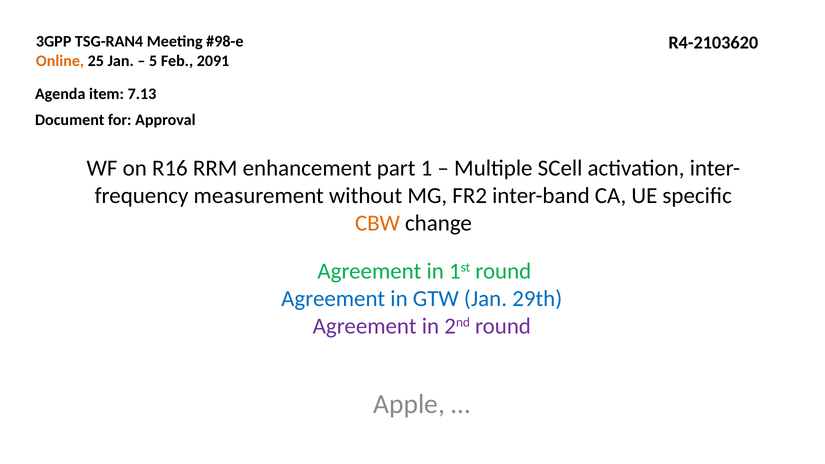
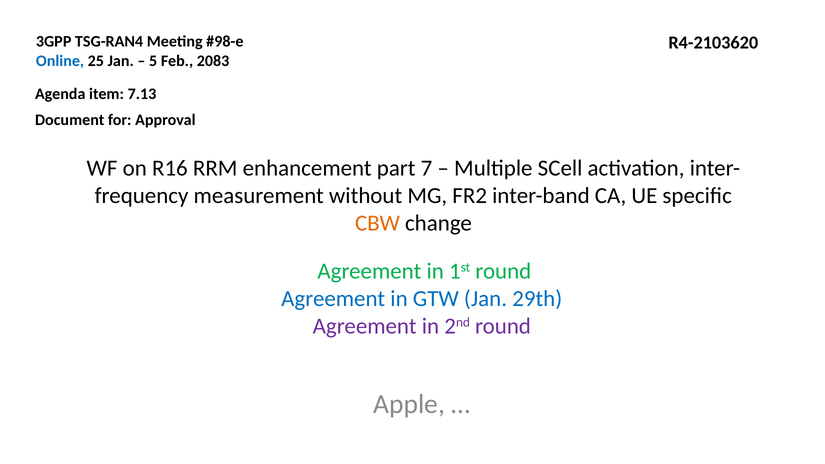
Online colour: orange -> blue
2091: 2091 -> 2083
1: 1 -> 7
